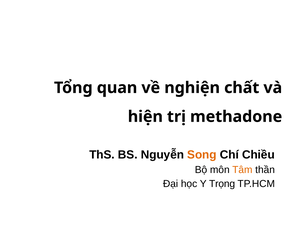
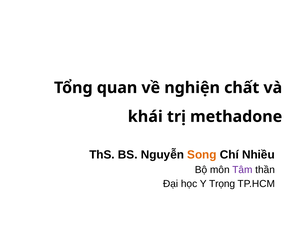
hiện: hiện -> khái
Chiều: Chiều -> Nhiều
Tâm colour: orange -> purple
